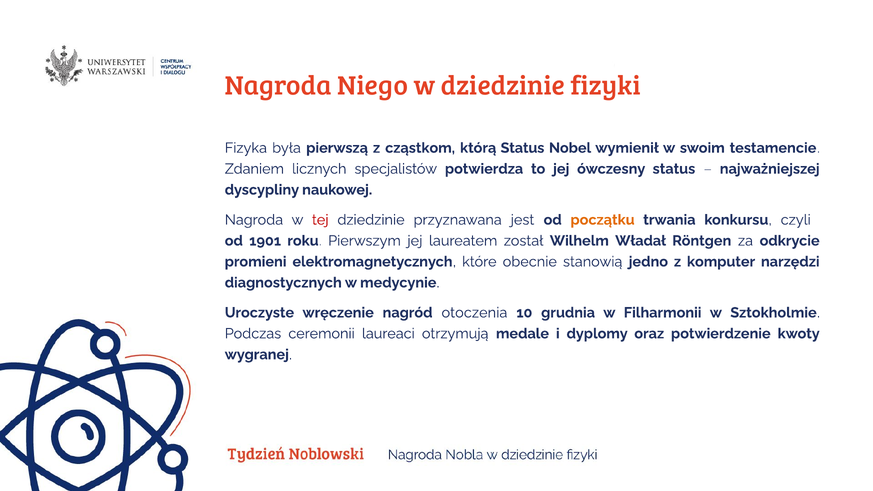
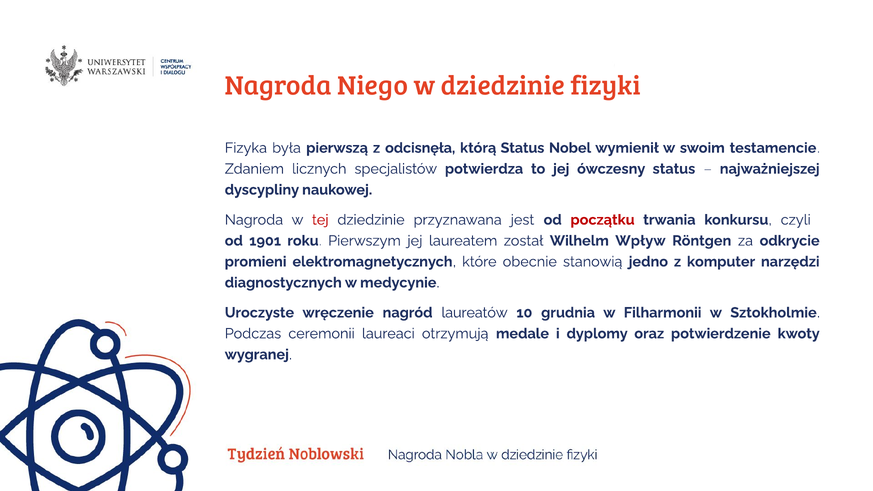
cząstkom: cząstkom -> odcisnęła
początku colour: orange -> red
Władał: Władał -> Wpływ
otoczenia: otoczenia -> laureatów
